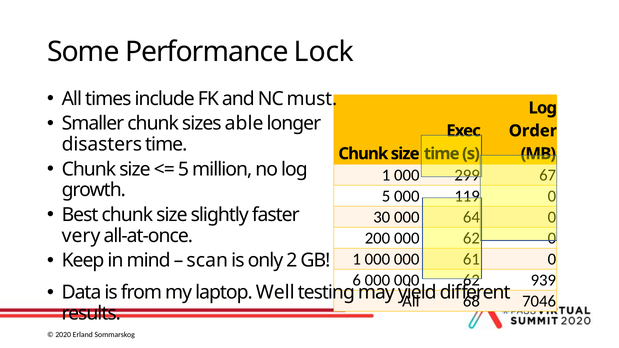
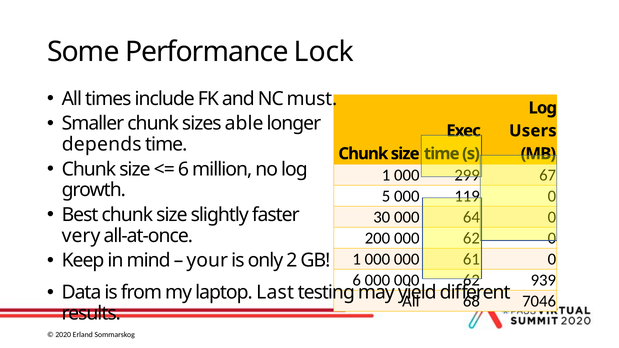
Order: Order -> Users
disasters: disasters -> depends
5 at (183, 169): 5 -> 6
scan: scan -> your
Well: Well -> Last
